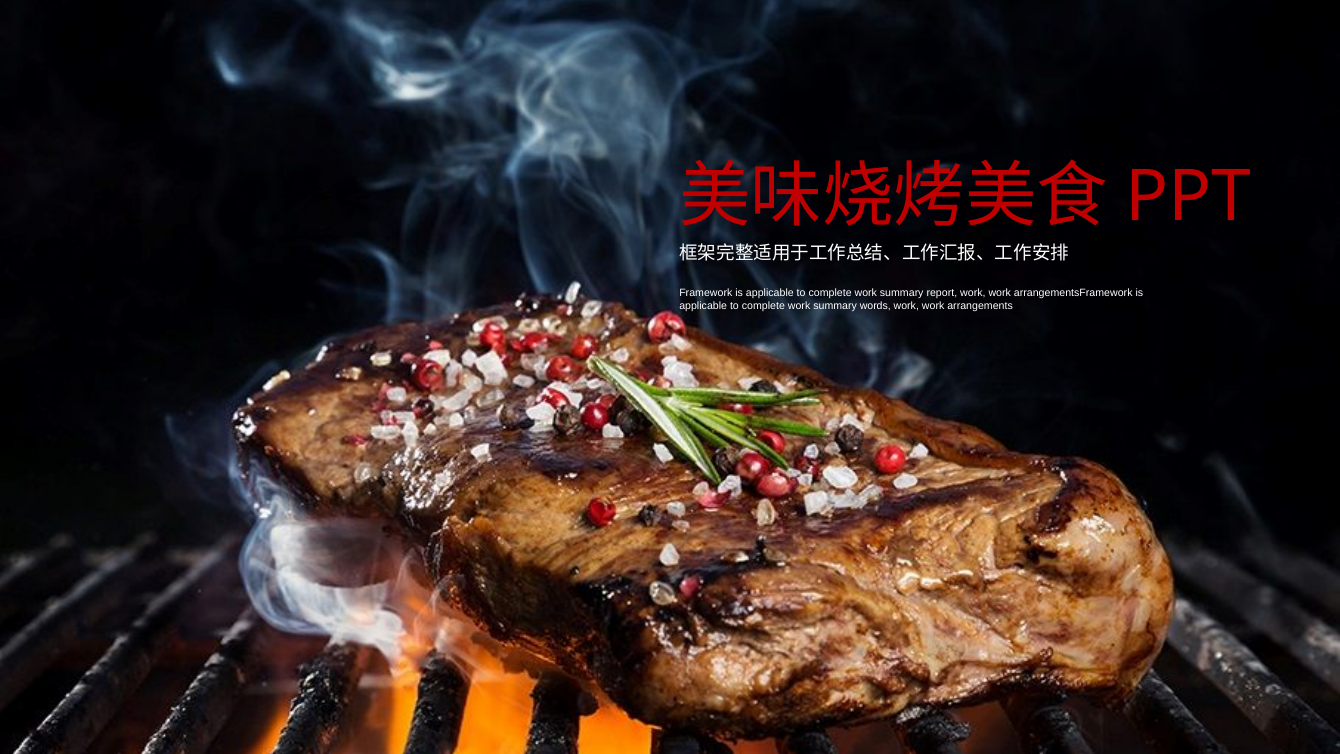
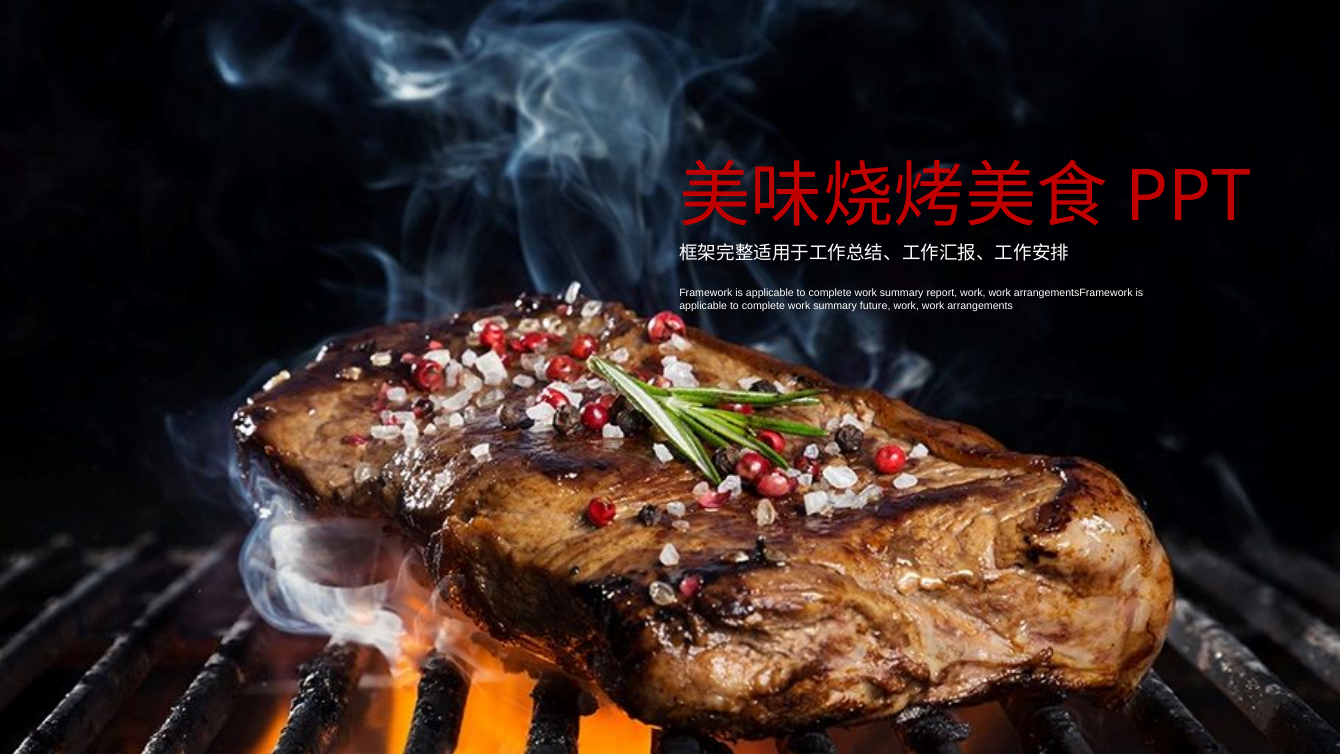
words: words -> future
